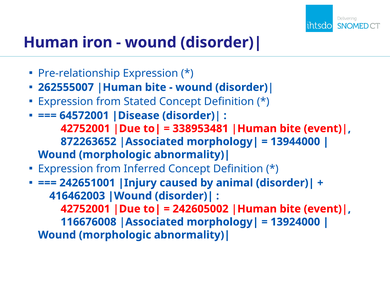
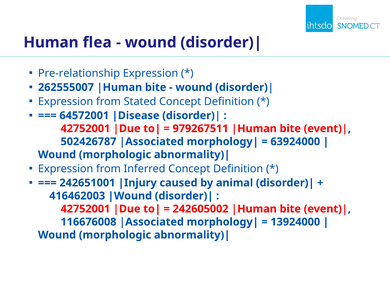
iron: iron -> flea
338953481: 338953481 -> 979267511
872263652: 872263652 -> 502426787
13944000: 13944000 -> 63924000
